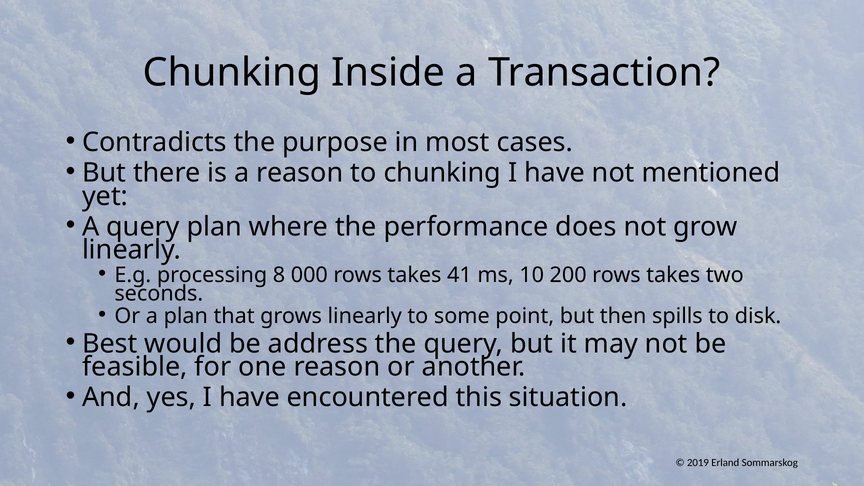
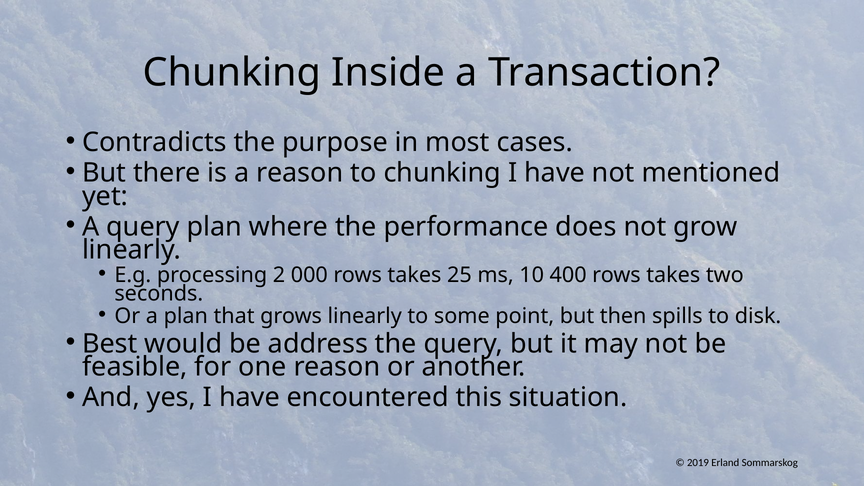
8: 8 -> 2
41: 41 -> 25
200: 200 -> 400
